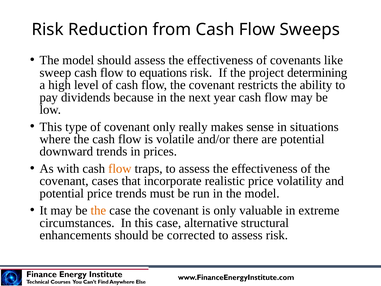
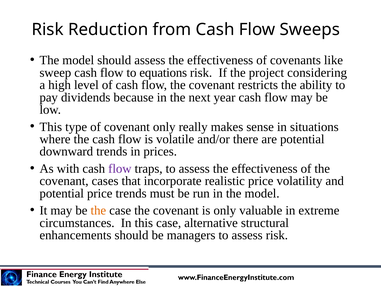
determining: determining -> considering
flow at (120, 168) colour: orange -> purple
corrected: corrected -> managers
